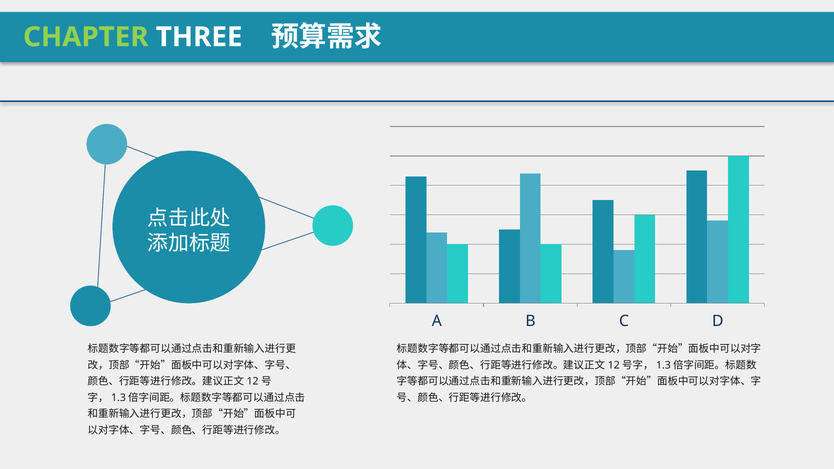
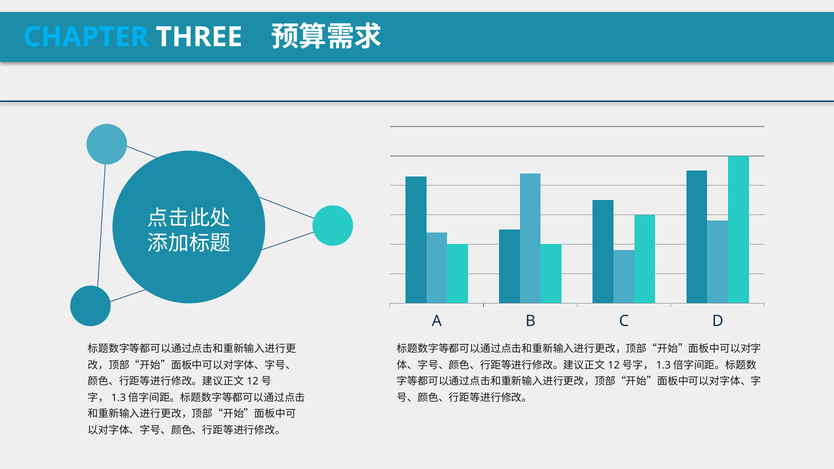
CHAPTER colour: light green -> light blue
